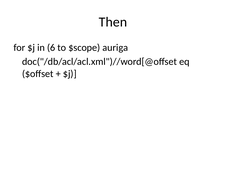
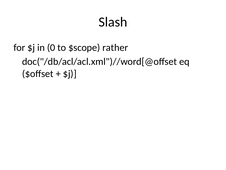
Then: Then -> Slash
6: 6 -> 0
auriga: auriga -> rather
